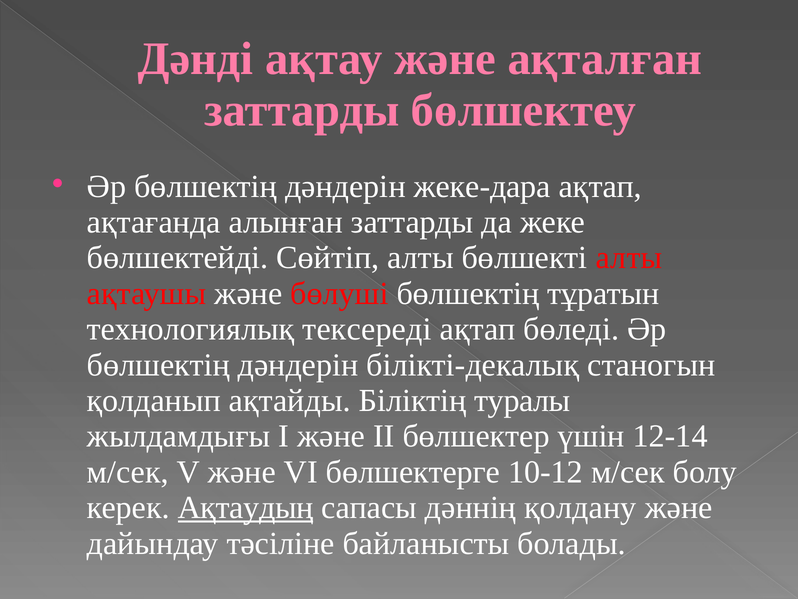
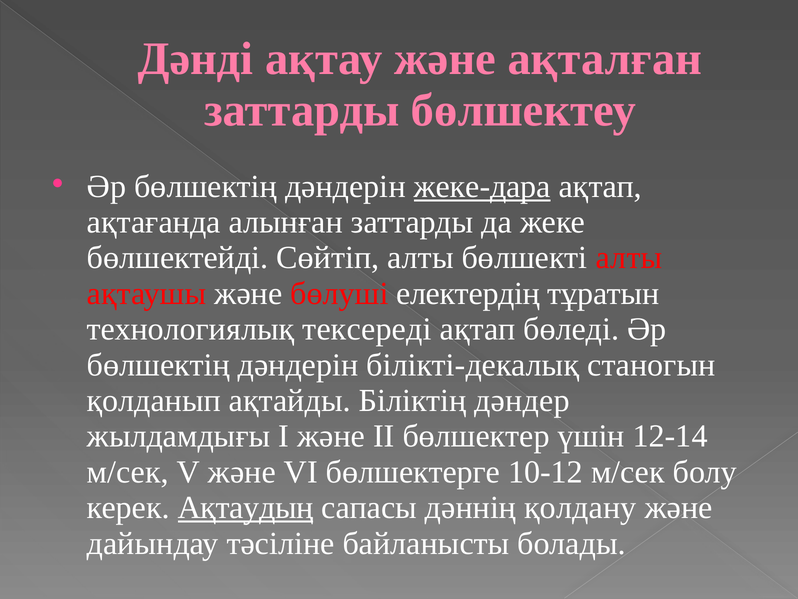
жеке-дара underline: none -> present
бөлуші бөлшектің: бөлшектің -> електердің
туралы: туралы -> дәндер
